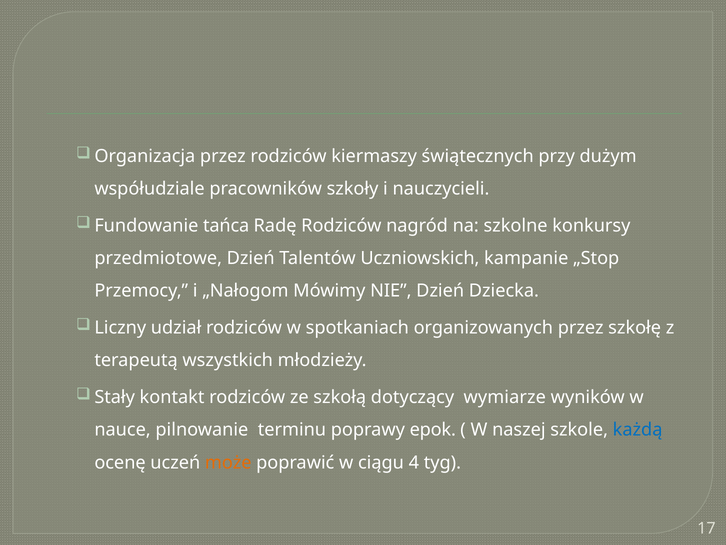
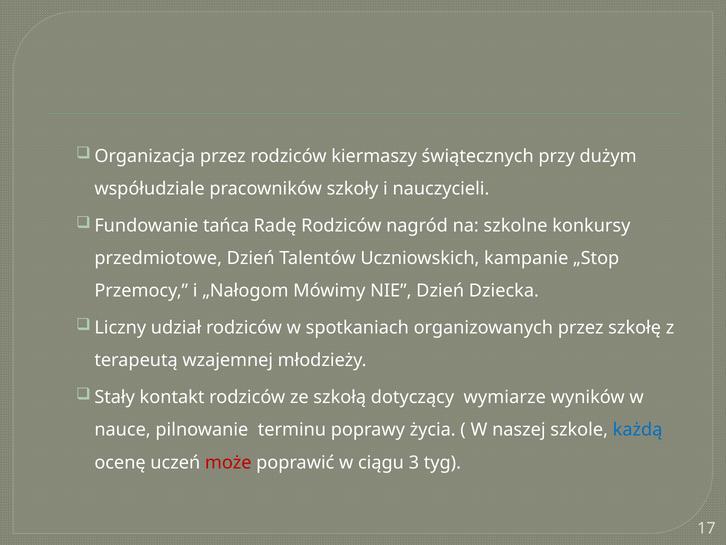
wszystkich: wszystkich -> wzajemnej
epok: epok -> życia
może colour: orange -> red
4: 4 -> 3
